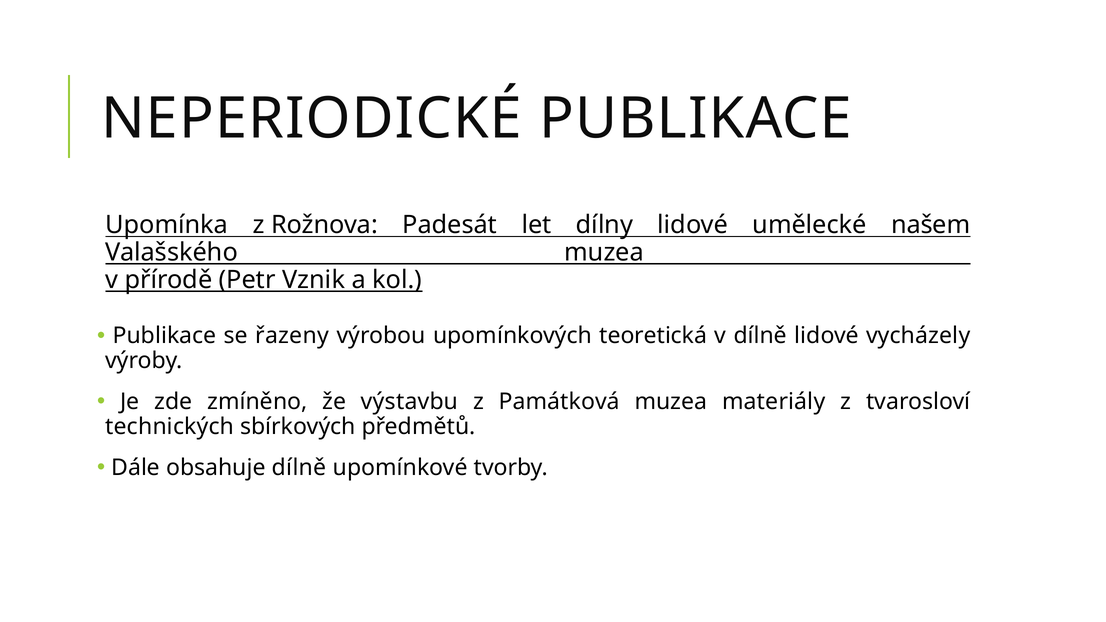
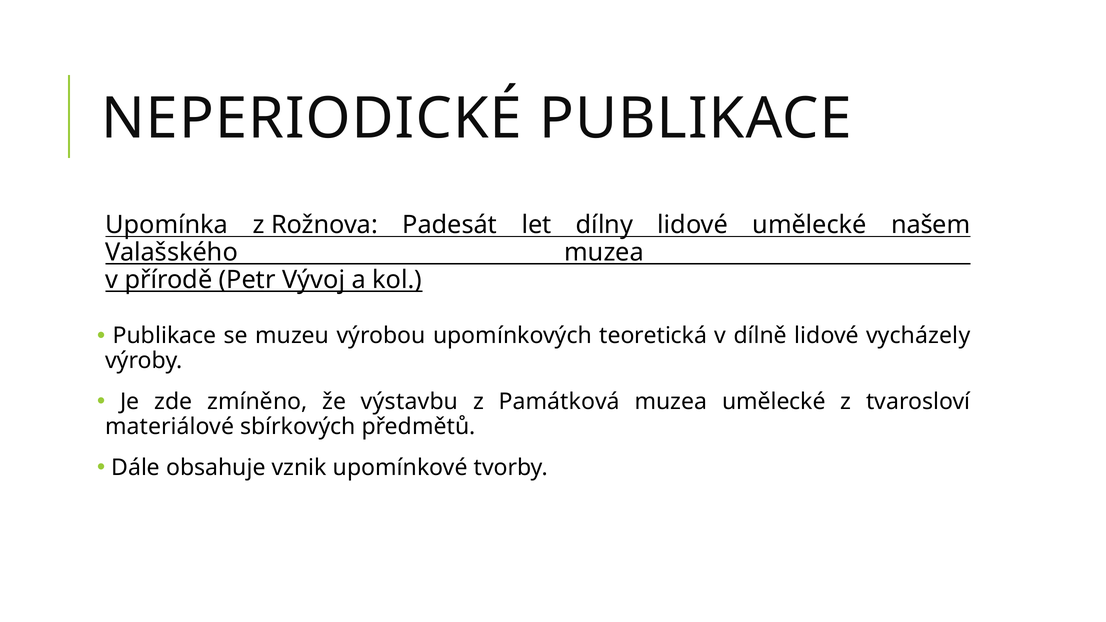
Vznik: Vznik -> Vývoj
řazeny: řazeny -> muzeu
muzea materiály: materiály -> umělecké
technických: technických -> materiálové
obsahuje dílně: dílně -> vznik
